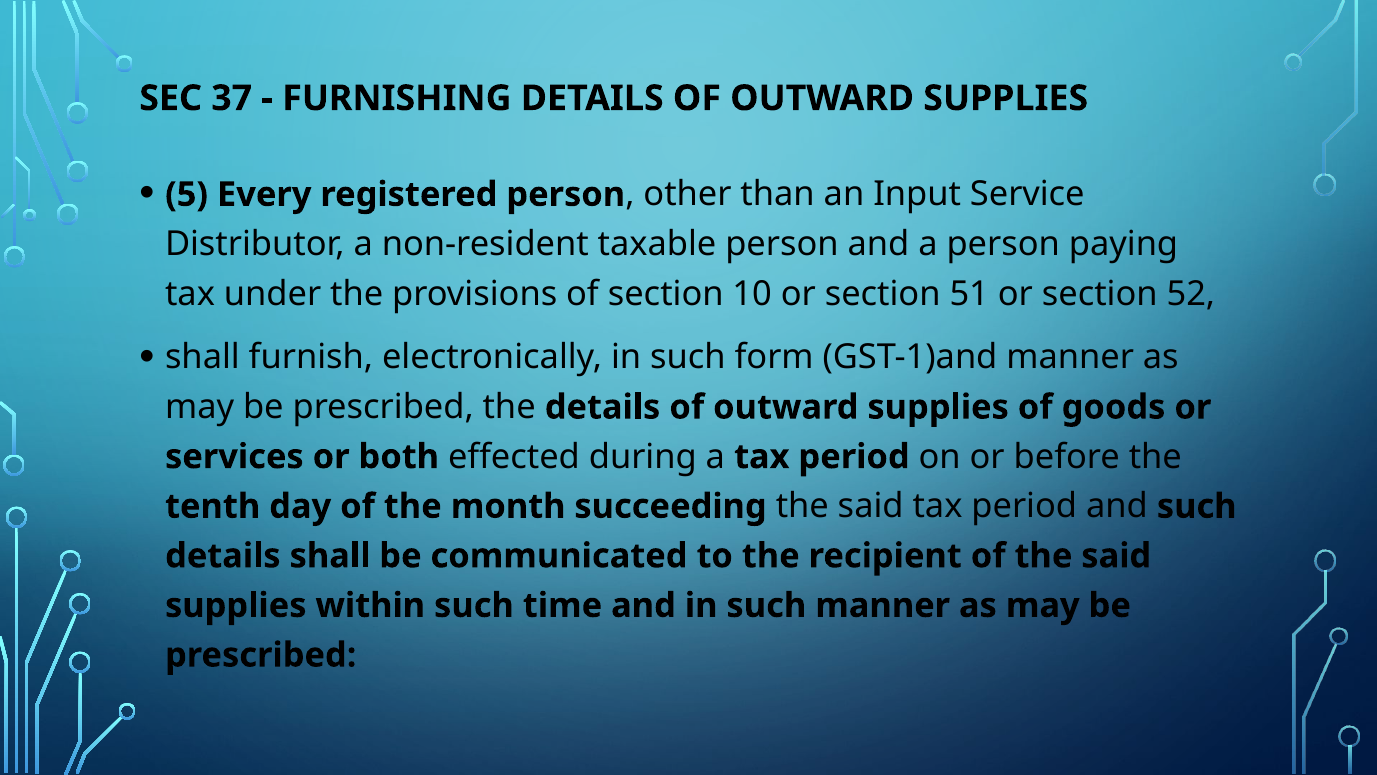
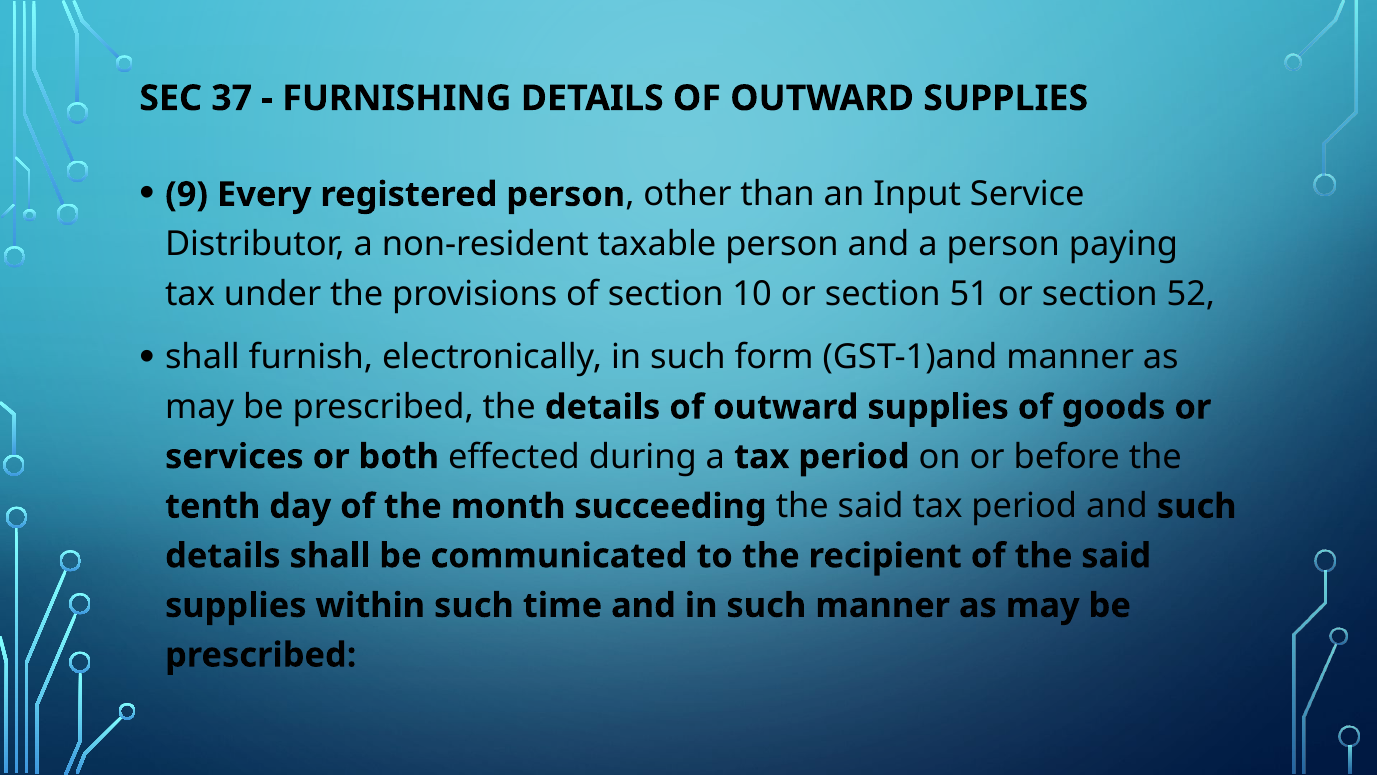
5: 5 -> 9
